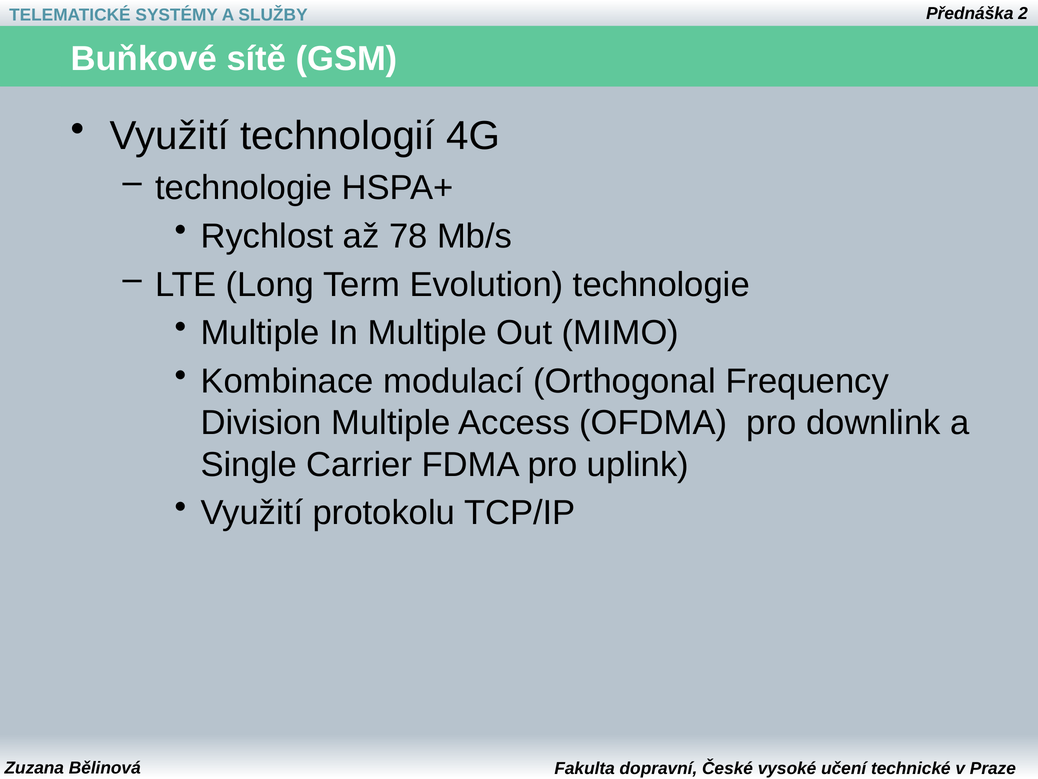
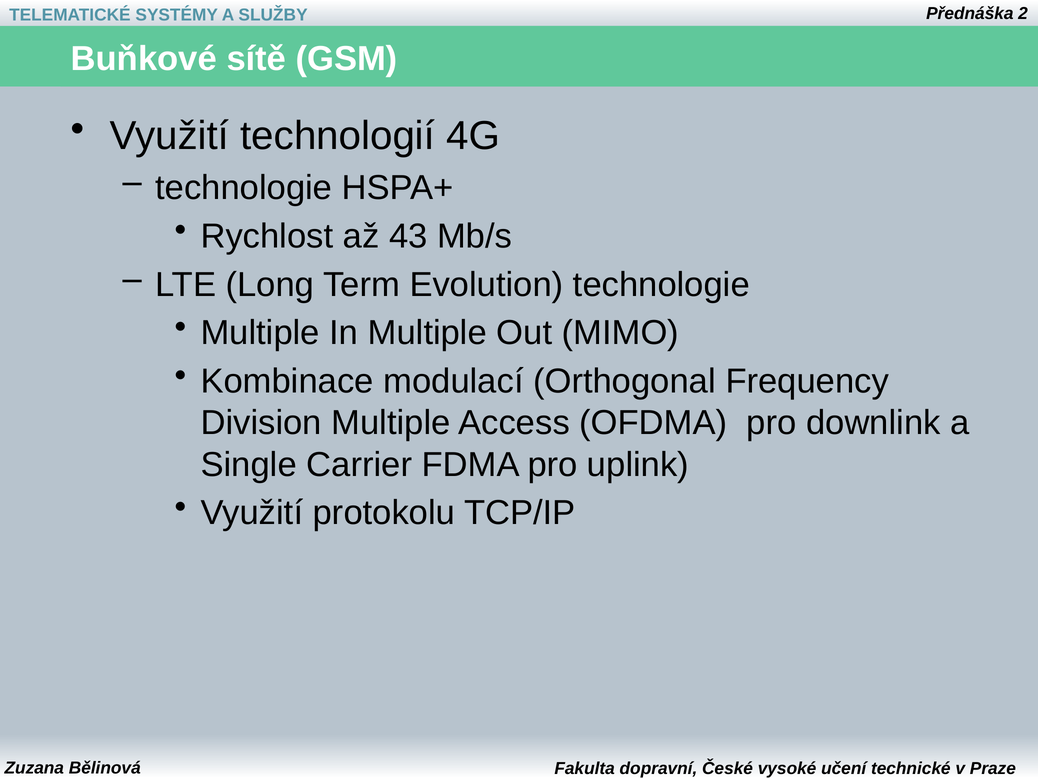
78: 78 -> 43
